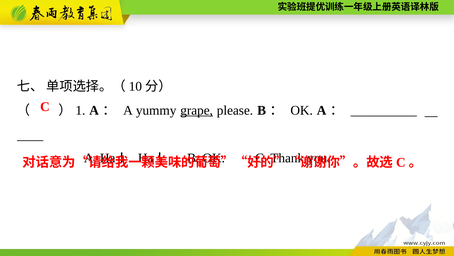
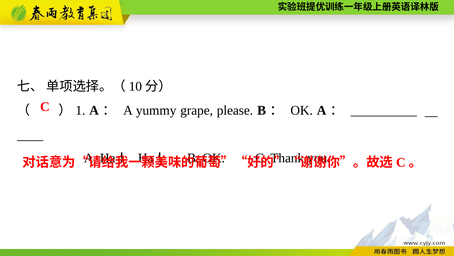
grape underline: present -> none
